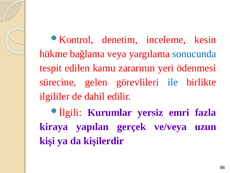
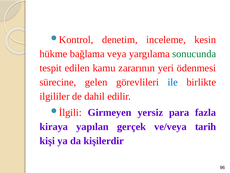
sonucunda colour: blue -> green
Kurumlar: Kurumlar -> Girmeyen
emri: emri -> para
uzun: uzun -> tarih
